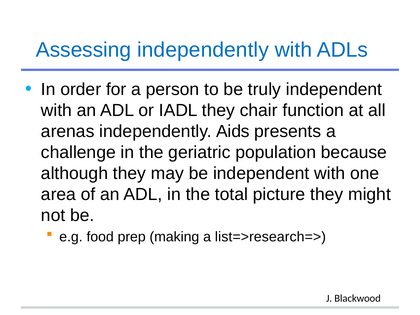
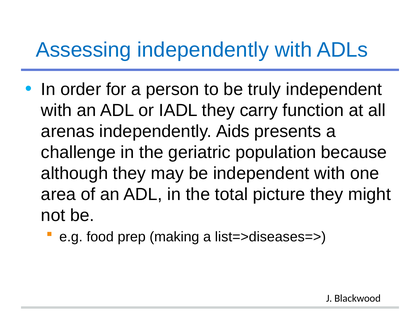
chair: chair -> carry
list=>research=>: list=>research=> -> list=>diseases=>
